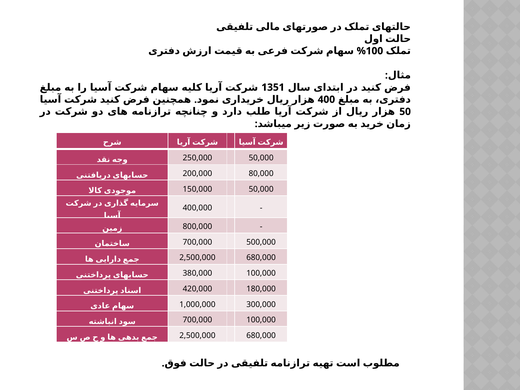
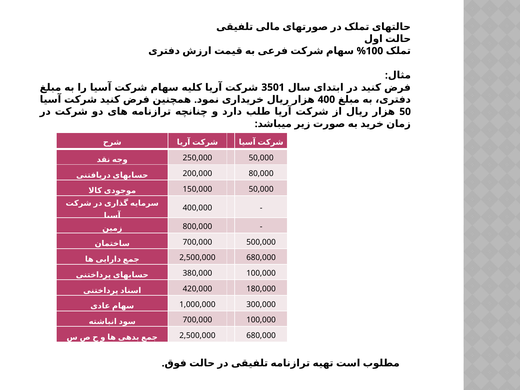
1351: 1351 -> 3501
